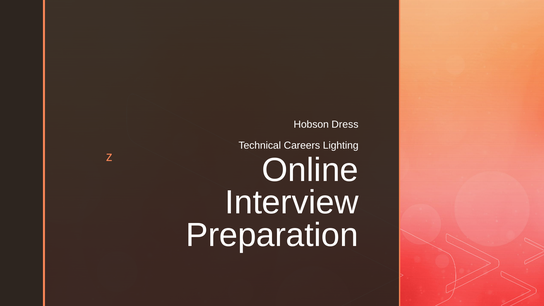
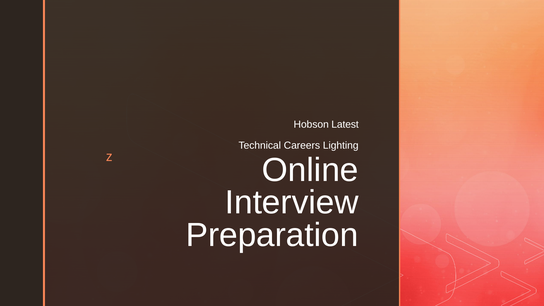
Dress: Dress -> Latest
